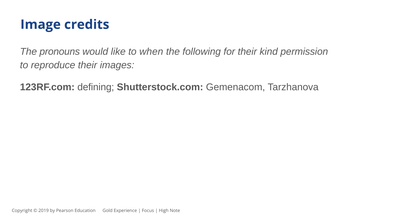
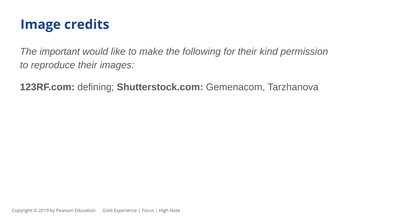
pronouns: pronouns -> important
when: when -> make
